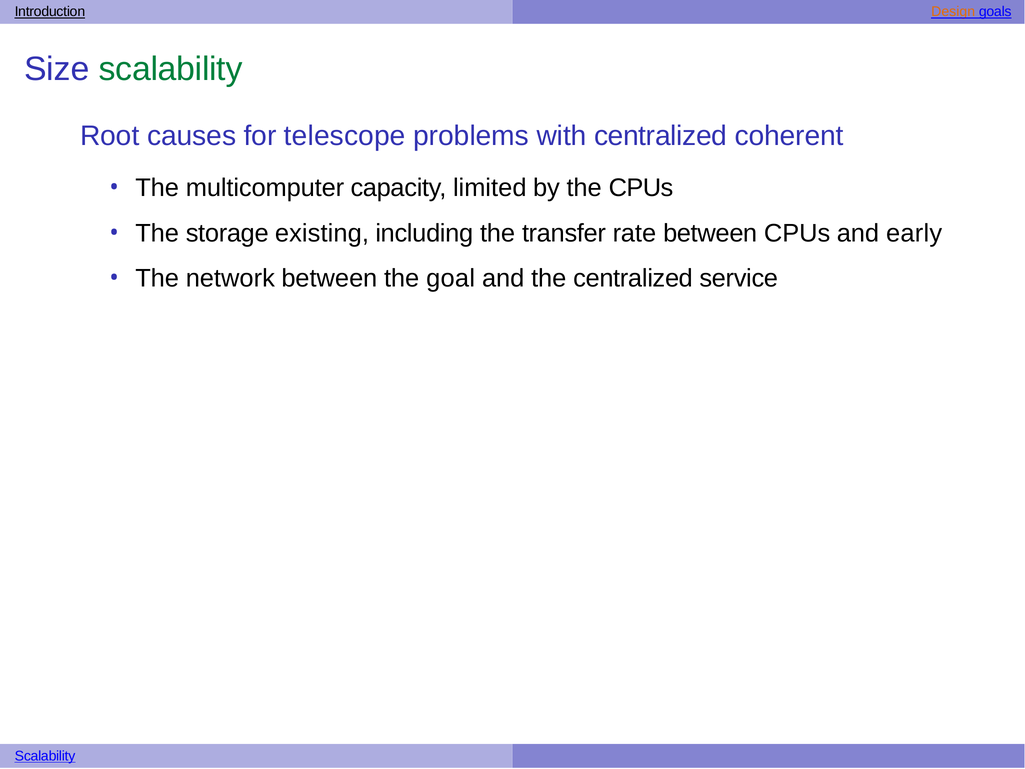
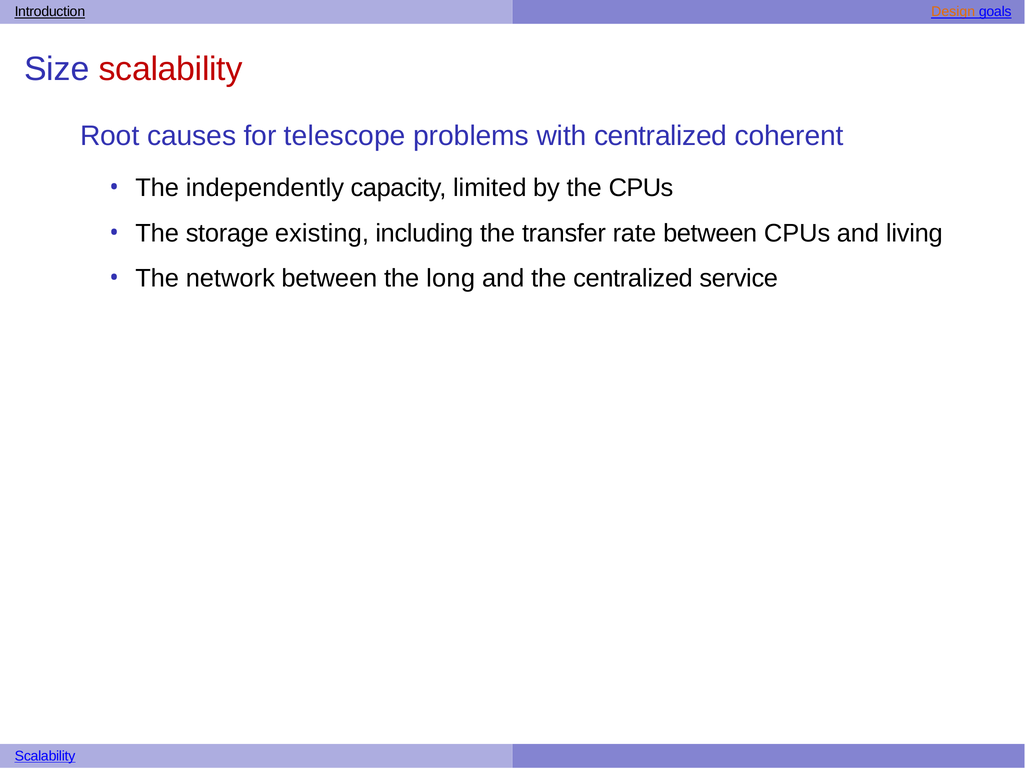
scalability at (171, 69) colour: green -> red
multicomputer: multicomputer -> independently
early: early -> living
goal: goal -> long
